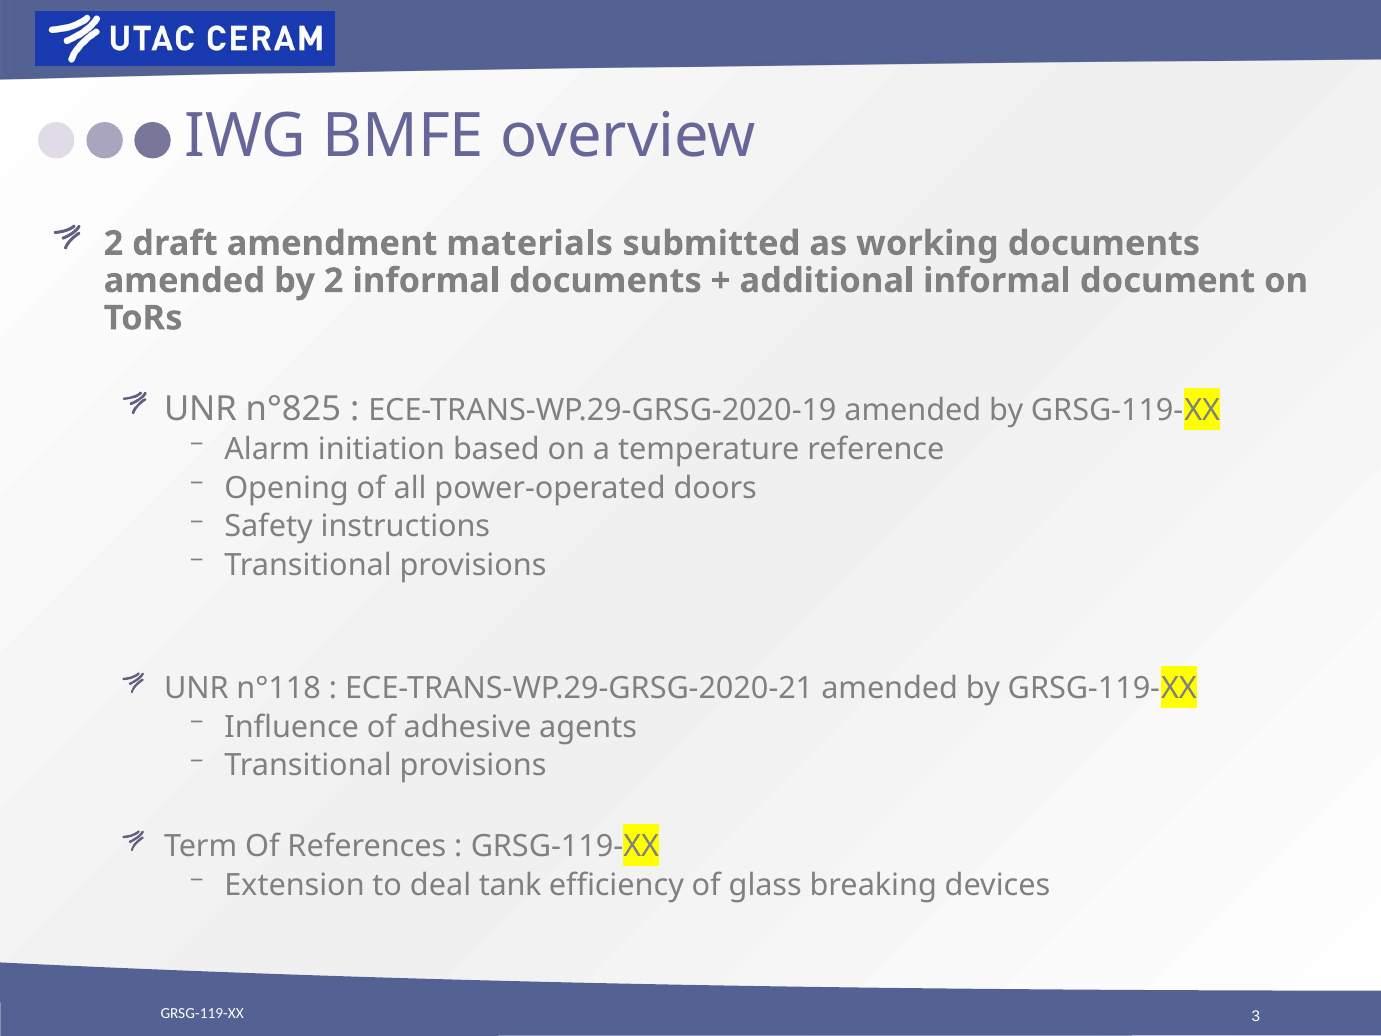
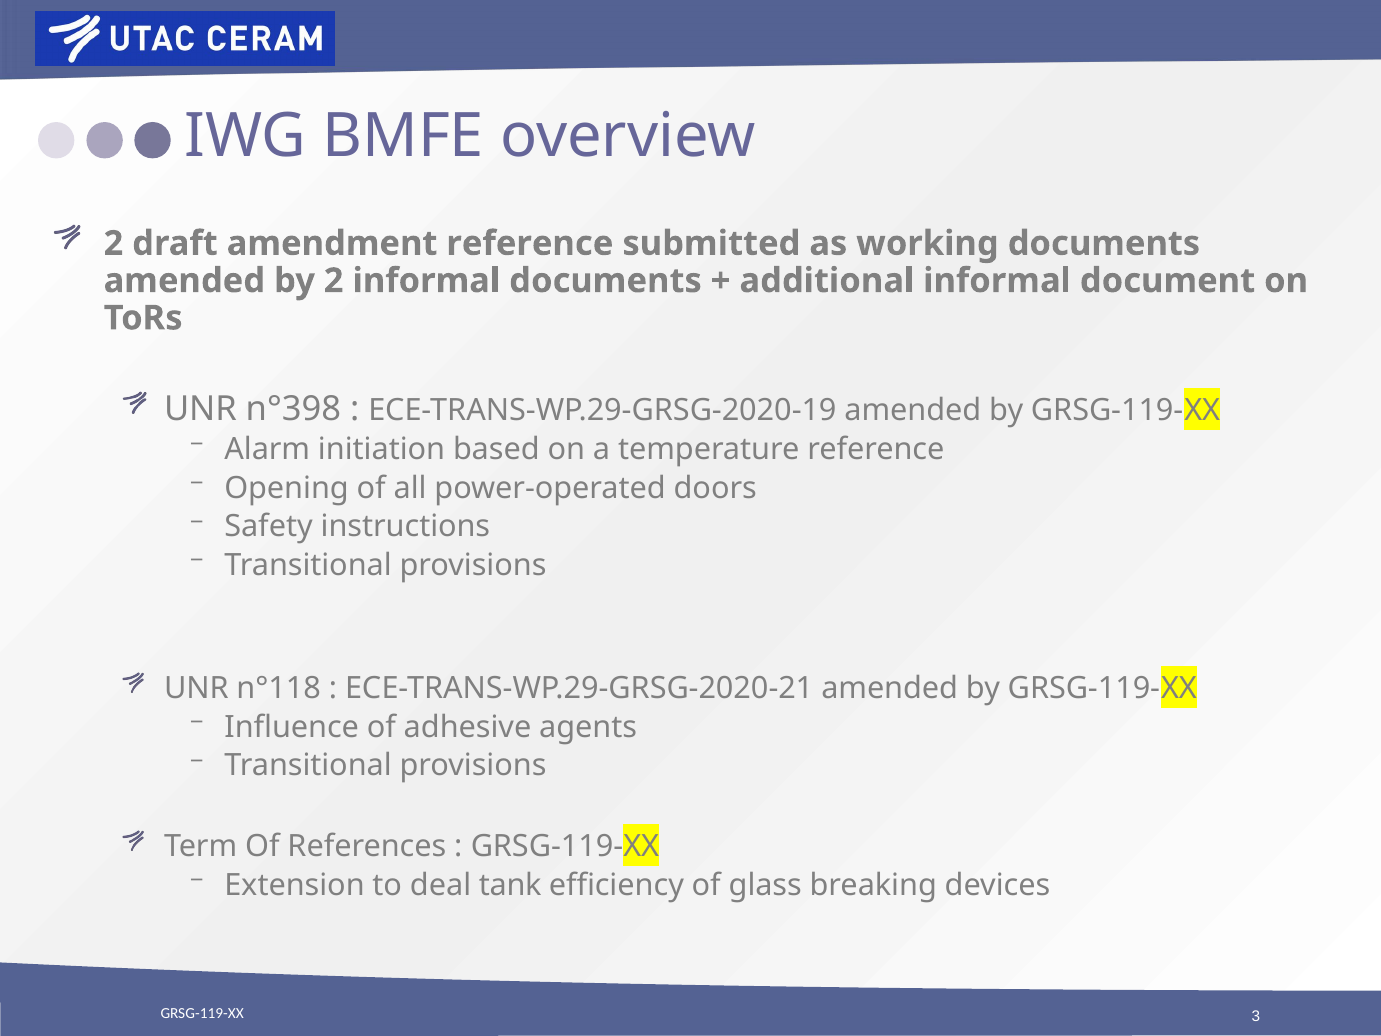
amendment materials: materials -> reference
n°825: n°825 -> n°398
